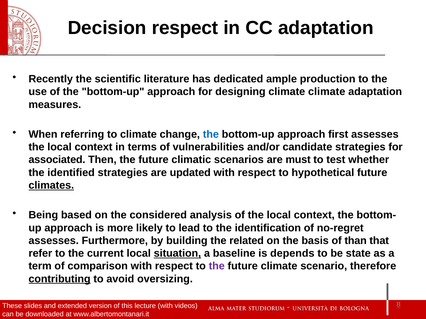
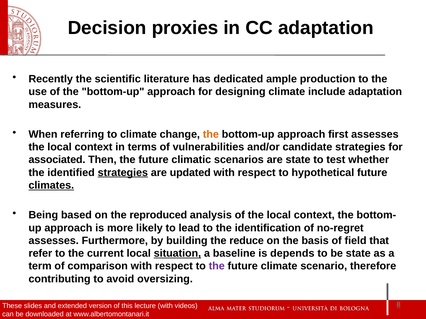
Decision respect: respect -> proxies
climate climate: climate -> include
the at (211, 134) colour: blue -> orange
are must: must -> state
strategies at (123, 173) underline: none -> present
considered: considered -> reproduced
related: related -> reduce
than: than -> field
contributing underline: present -> none
